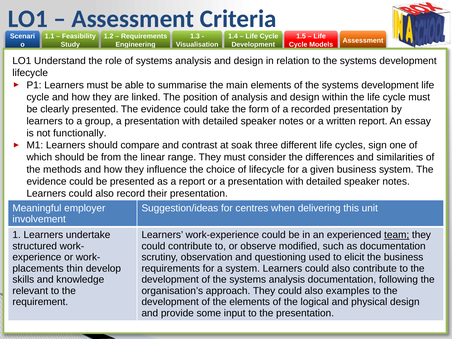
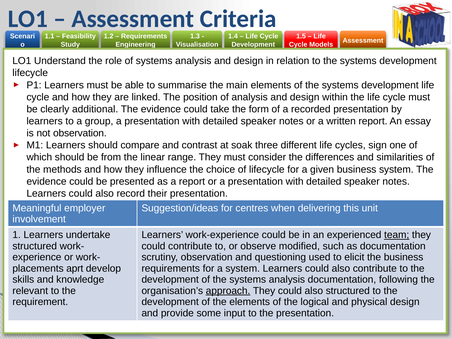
clearly presented: presented -> additional
not functionally: functionally -> observation
thin: thin -> aprt
approach underline: none -> present
also examples: examples -> structured
